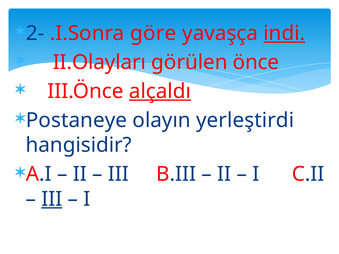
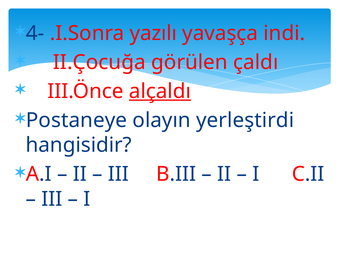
2-: 2- -> 4-
göre: göre -> yazılı
indi underline: present -> none
II.Olayları: II.Olayları -> II.Çocuğa
önce: önce -> çaldı
III at (52, 199) underline: present -> none
